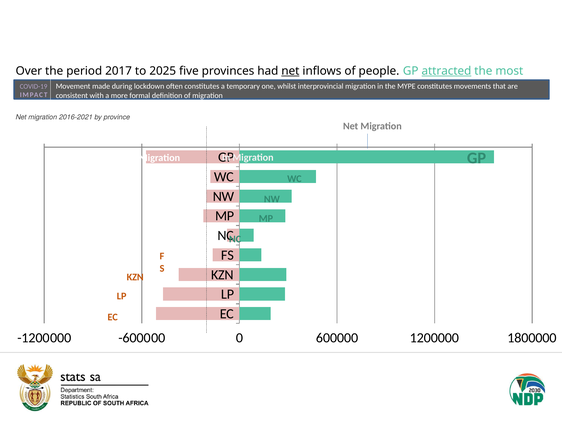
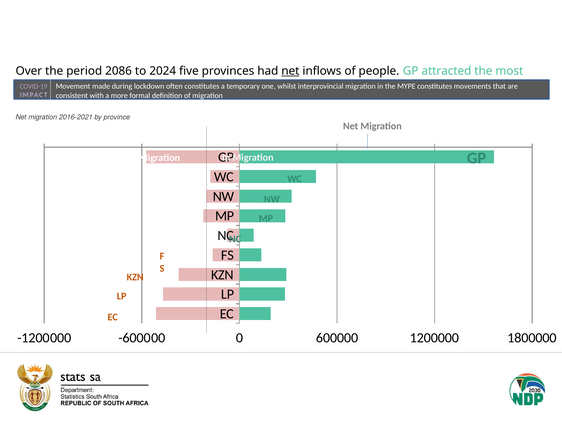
2017: 2017 -> 2086
2025: 2025 -> 2024
attracted underline: present -> none
